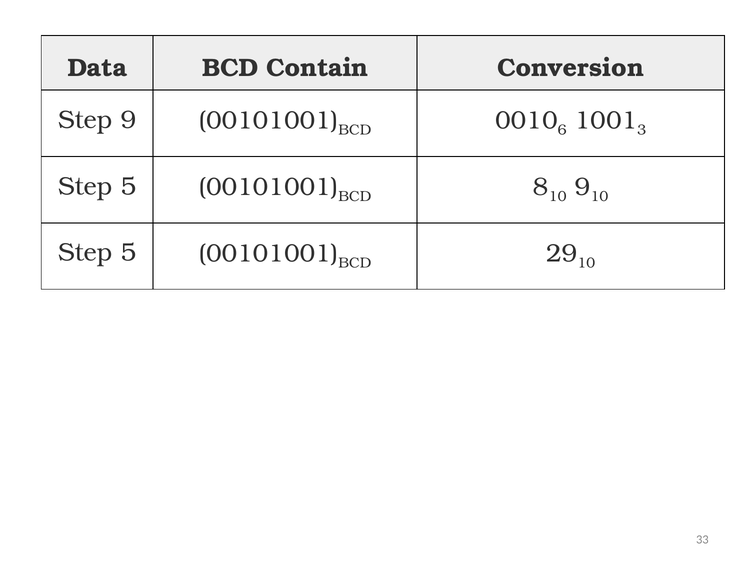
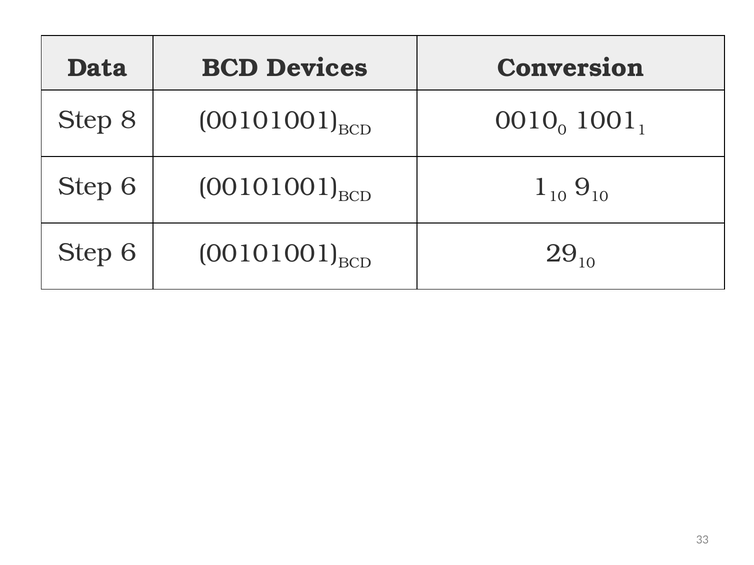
Contain: Contain -> Devices
Step 9: 9 -> 8
6: 6 -> 0
3 at (642, 130): 3 -> 1
5 at (128, 186): 5 -> 6
BCD 8: 8 -> 1
5 at (128, 253): 5 -> 6
